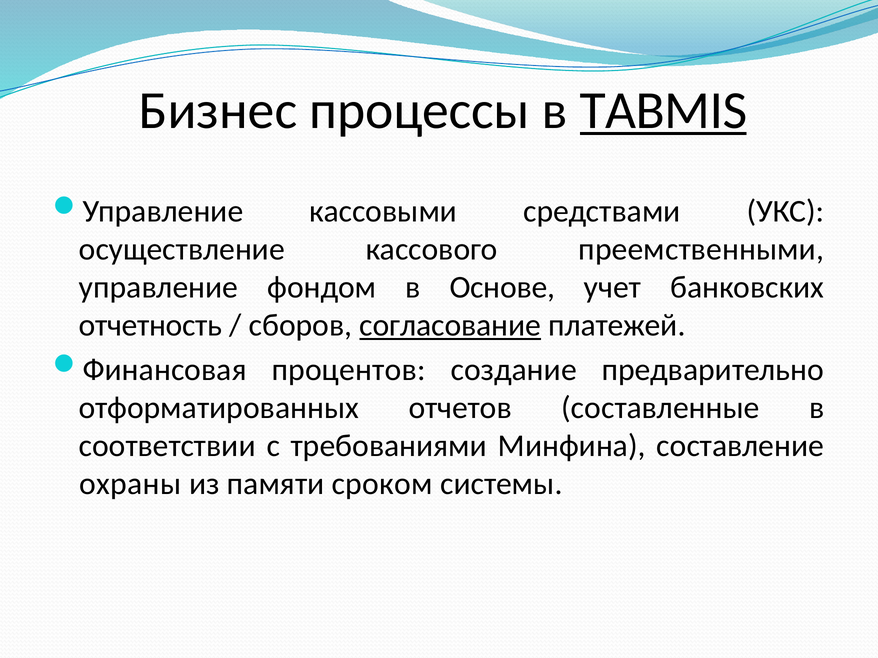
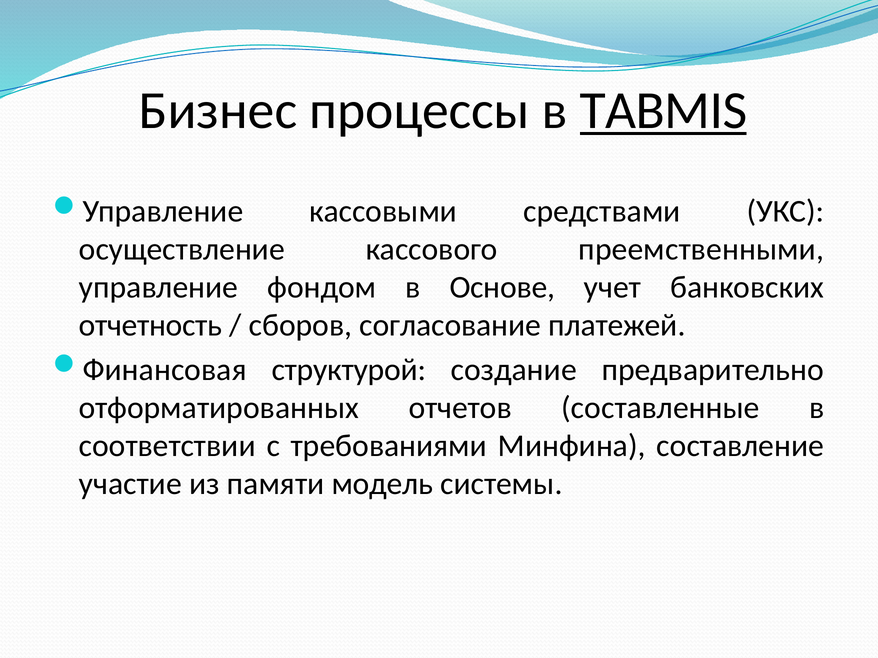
согласование underline: present -> none
процентов: процентов -> структурой
охраны: охраны -> участие
сроком: сроком -> модель
